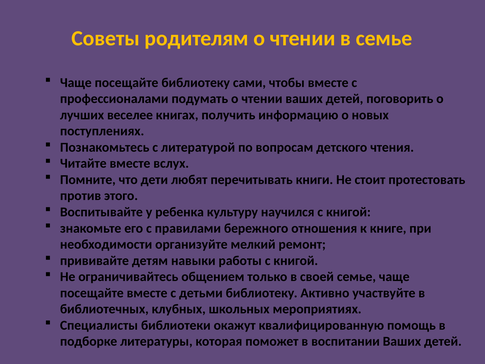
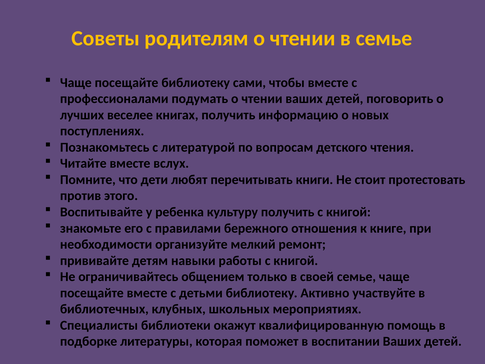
культуру научился: научился -> получить
